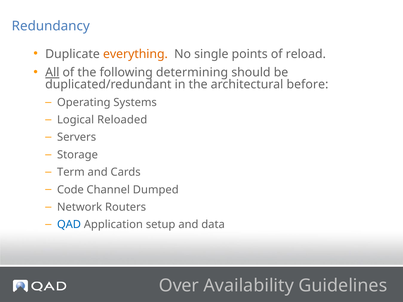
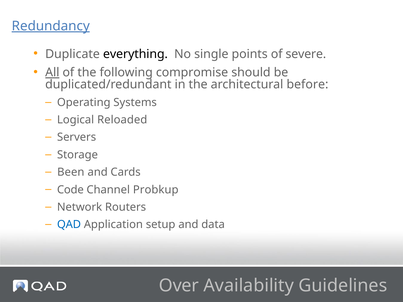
Redundancy underline: none -> present
everything colour: orange -> black
reload: reload -> severe
determining: determining -> compromise
Term: Term -> Been
Dumped: Dumped -> Probkup
